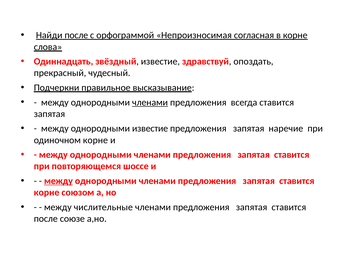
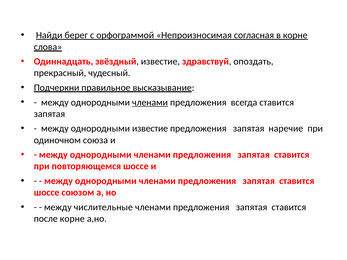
Найди после: после -> берег
одиночном корне: корне -> союза
между at (58, 181) underline: present -> none
корне at (47, 193): корне -> шоссе
после союзе: союзе -> корне
